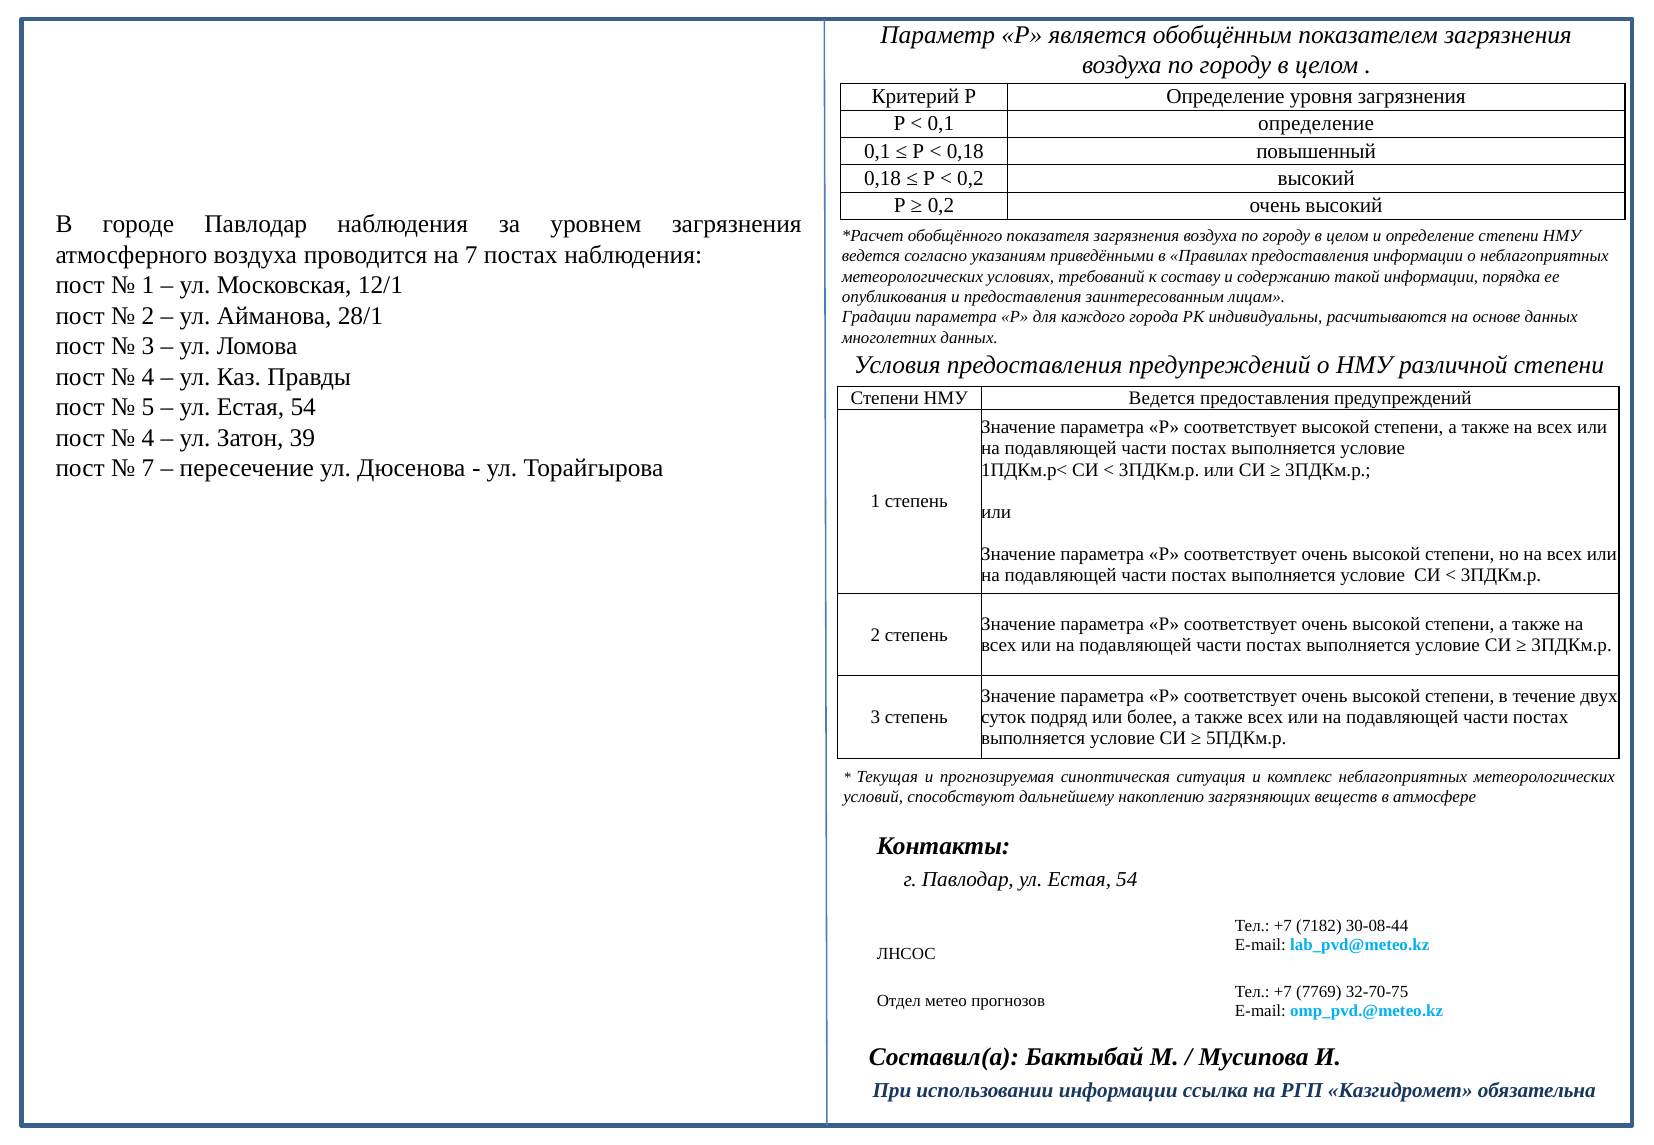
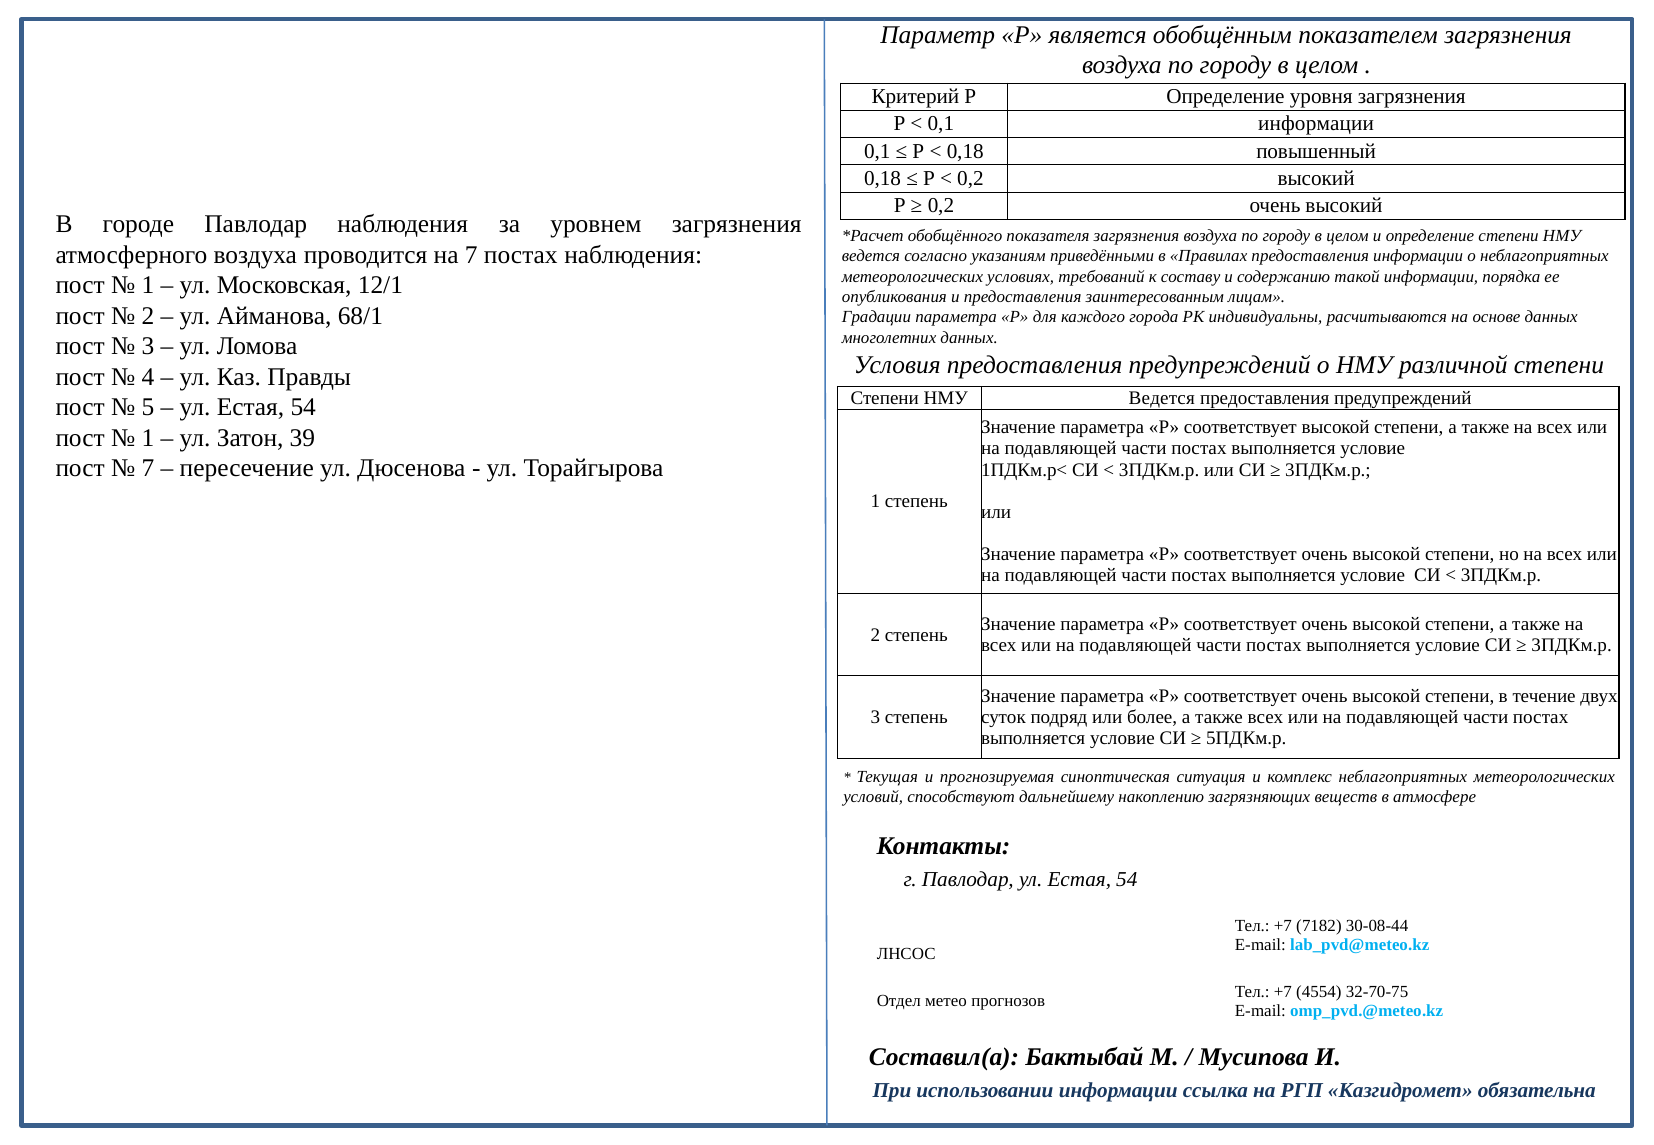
0,1 определение: определение -> информации
28/1: 28/1 -> 68/1
4 at (148, 438): 4 -> 1
7769: 7769 -> 4554
